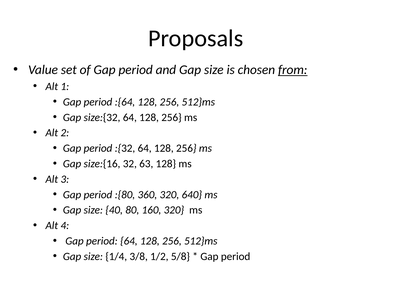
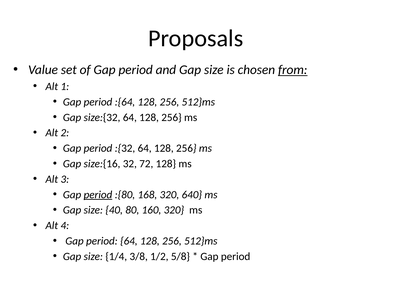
63: 63 -> 72
period at (98, 194) underline: none -> present
360: 360 -> 168
